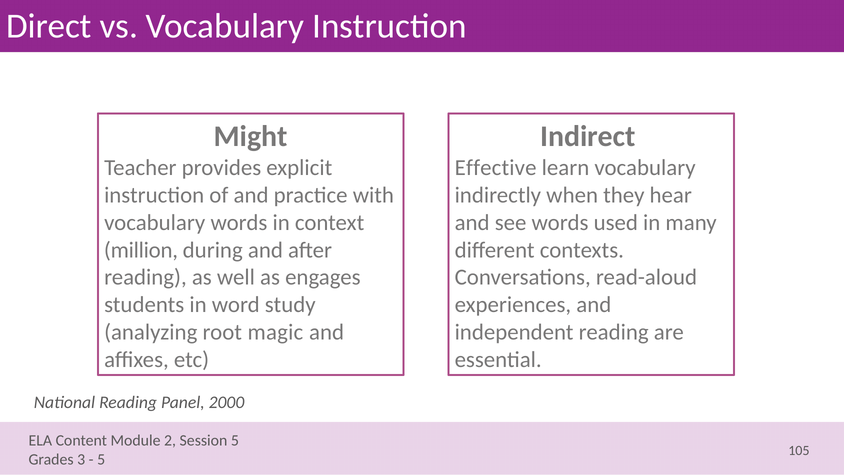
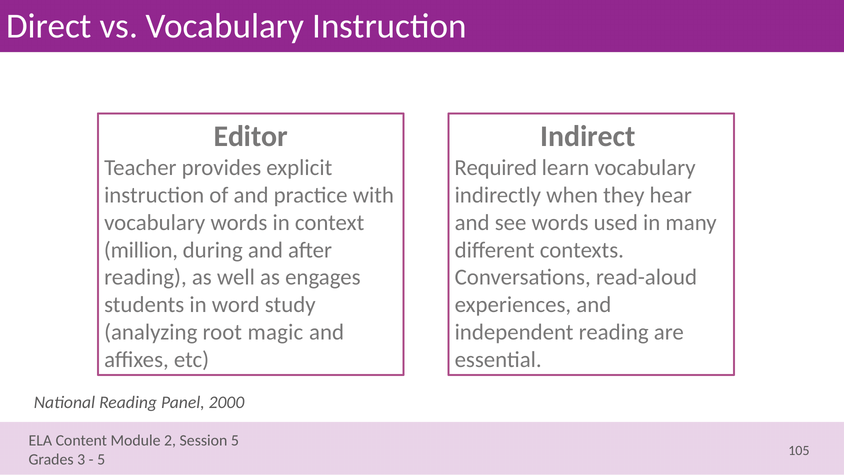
Might: Might -> Editor
Effective: Effective -> Required
